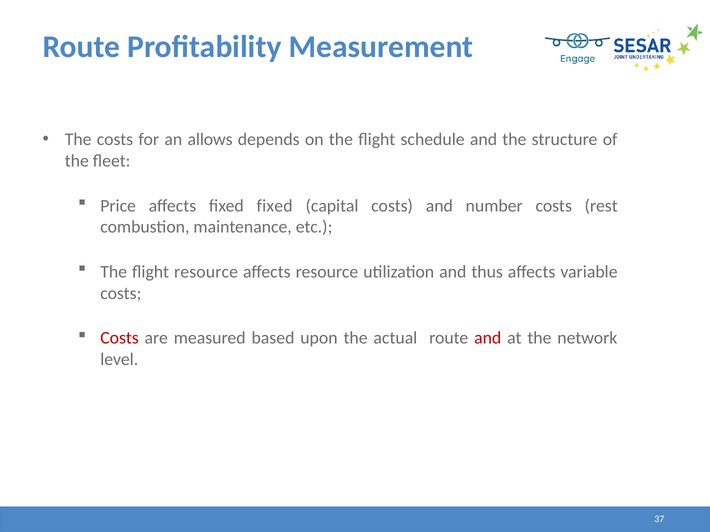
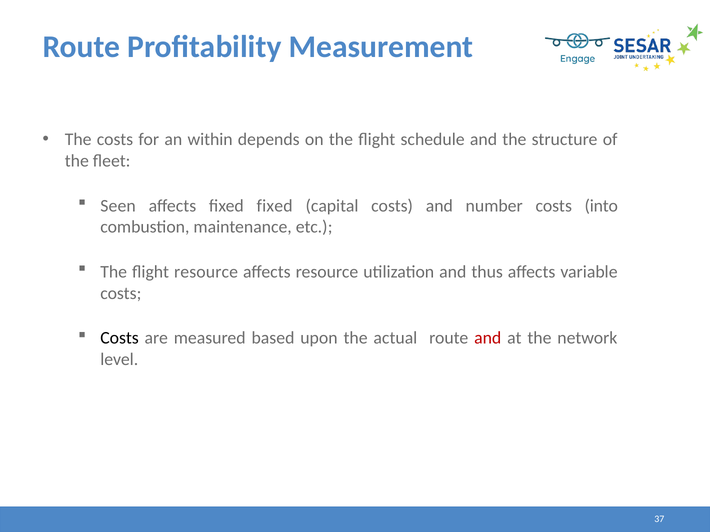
allows: allows -> within
Price: Price -> Seen
rest: rest -> into
Costs at (120, 338) colour: red -> black
